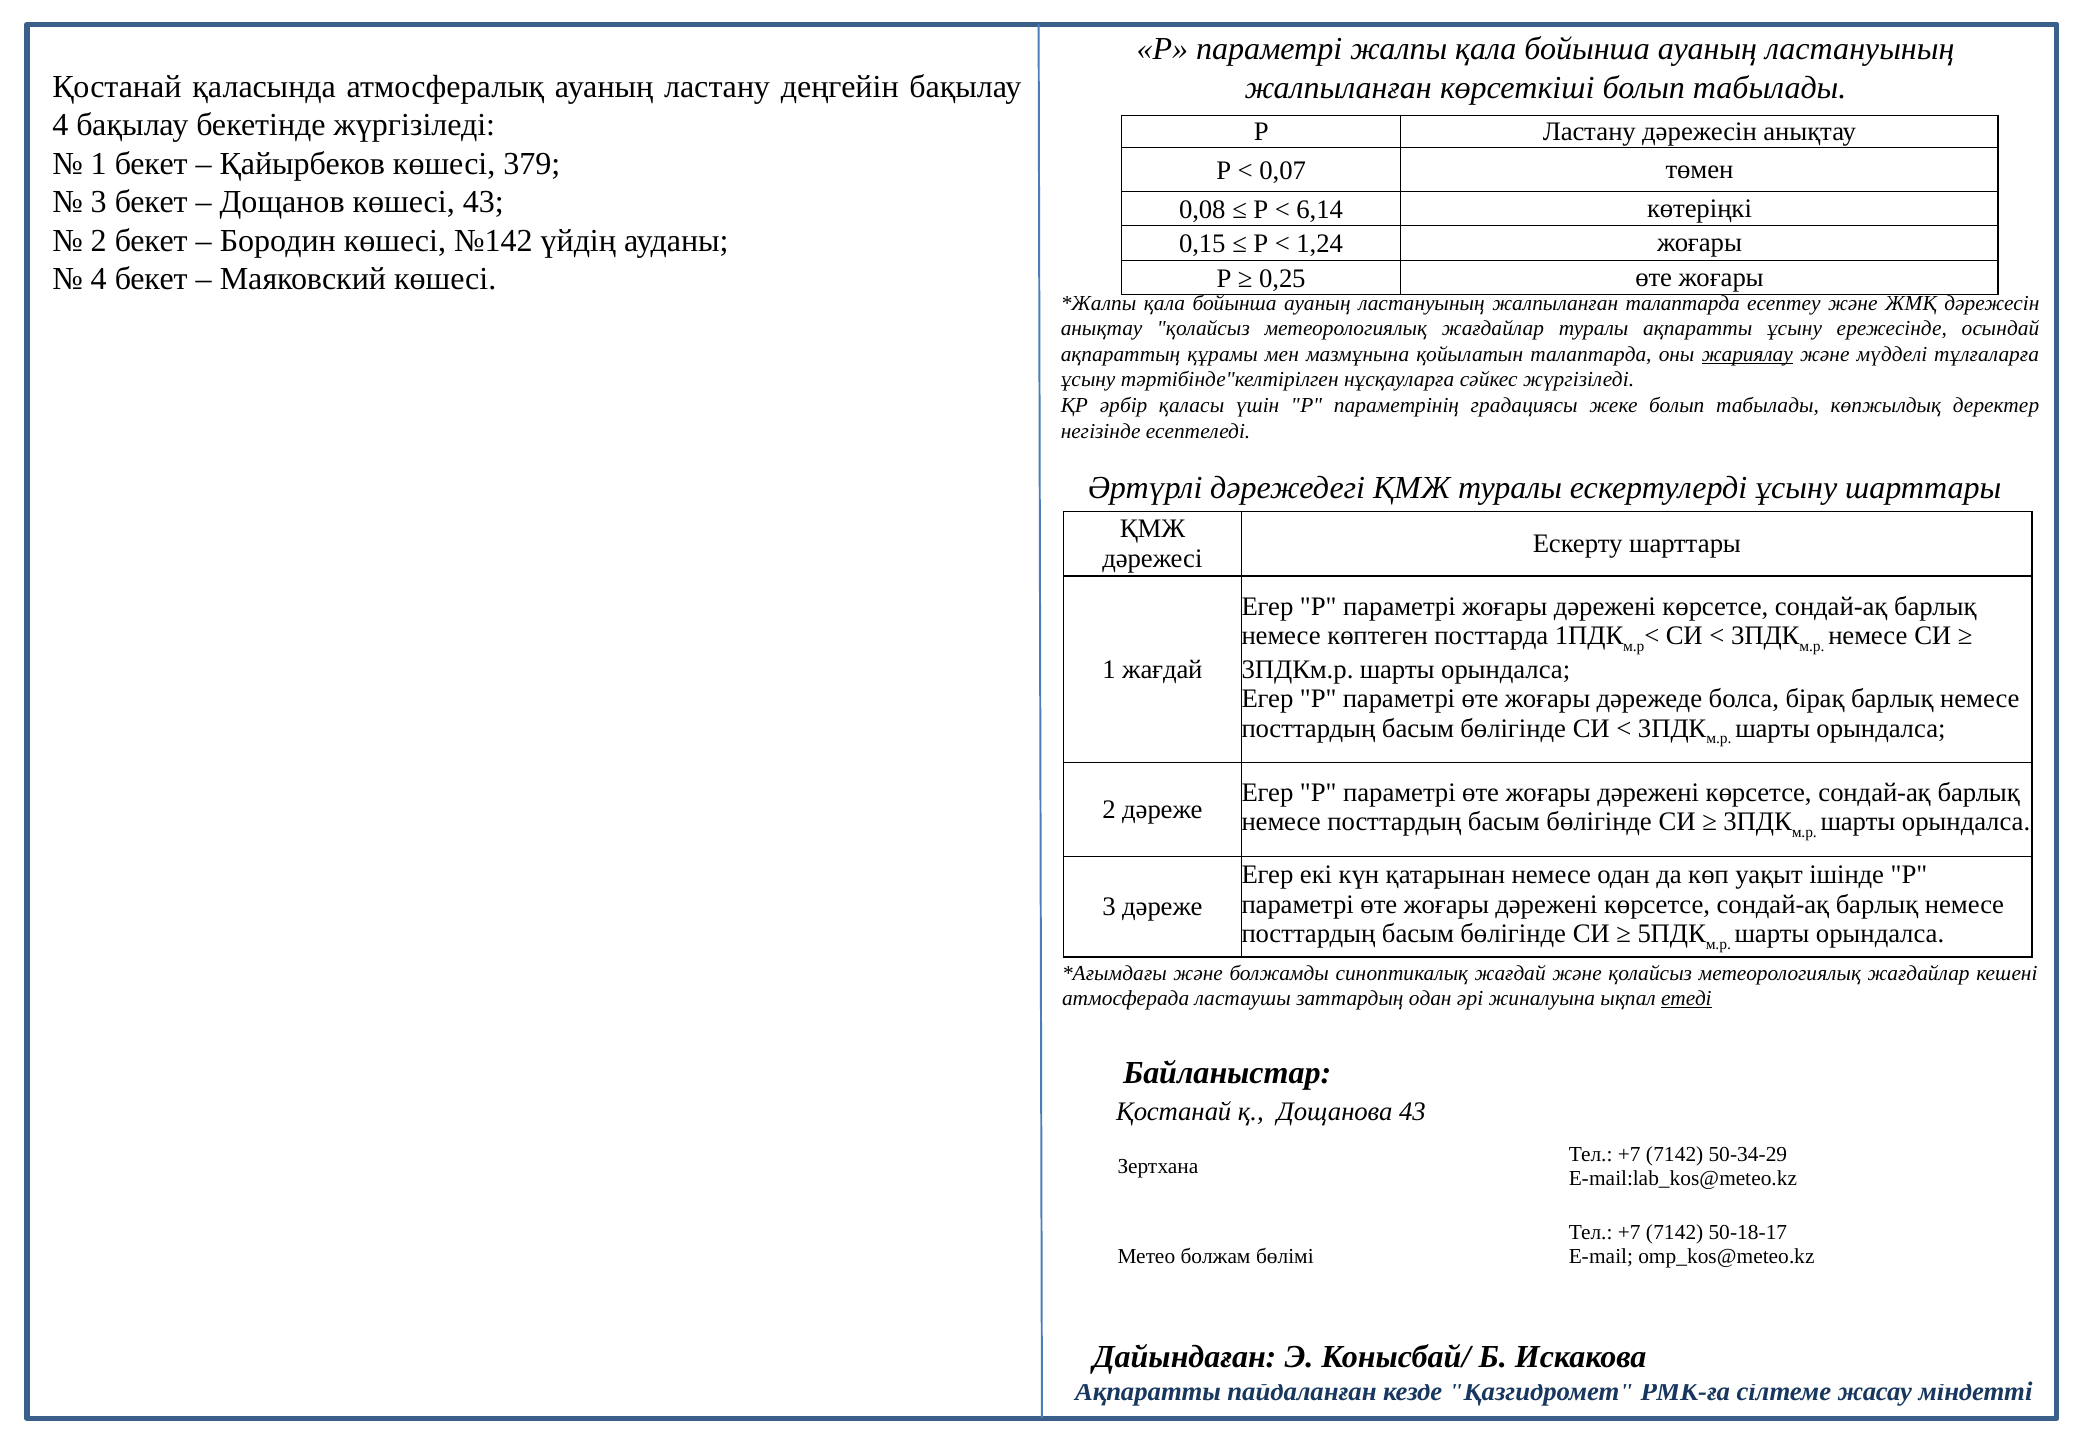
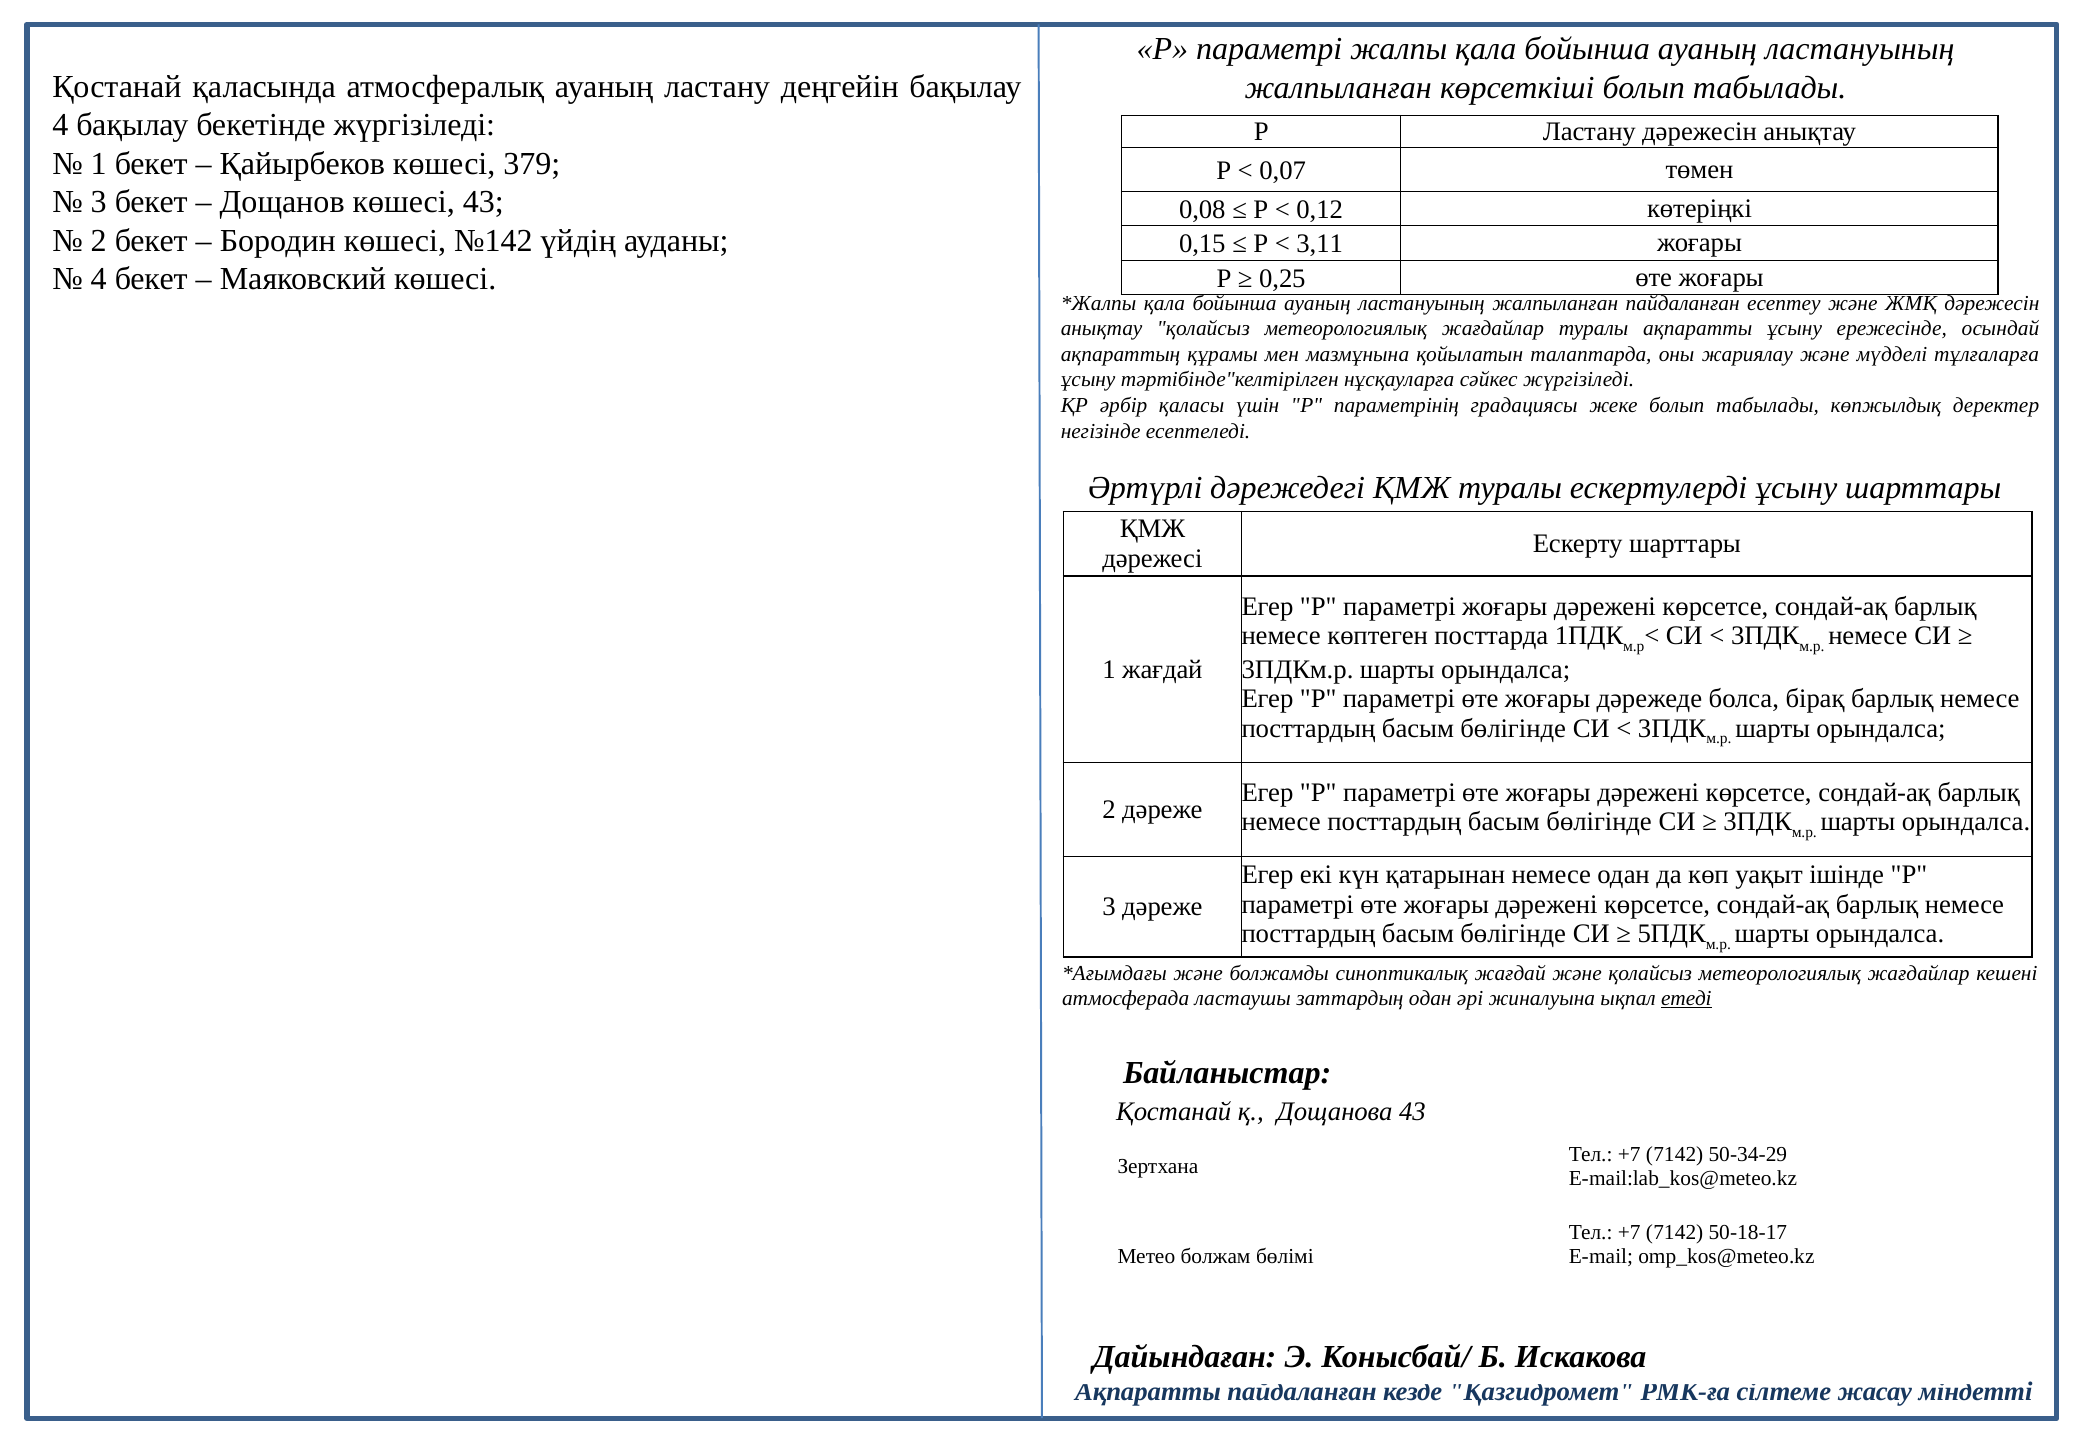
6,14: 6,14 -> 0,12
1,24: 1,24 -> 3,11
жалпыланған талаптарда: талаптарда -> пайдаланған
жариялау underline: present -> none
